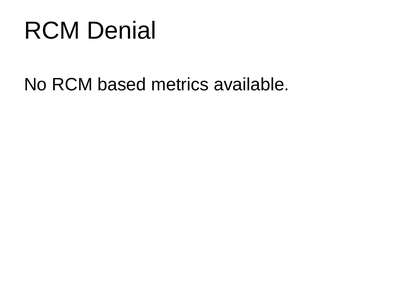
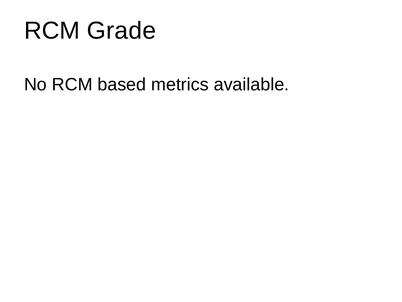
Denial: Denial -> Grade
